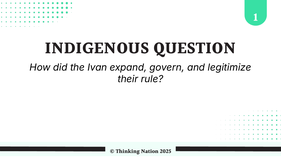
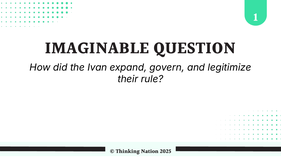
INDIGENOUS: INDIGENOUS -> IMAGINABLE
